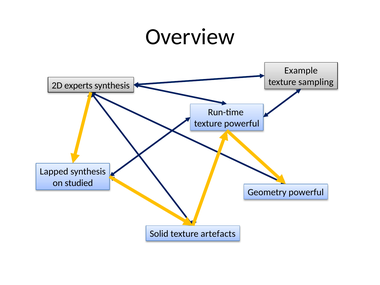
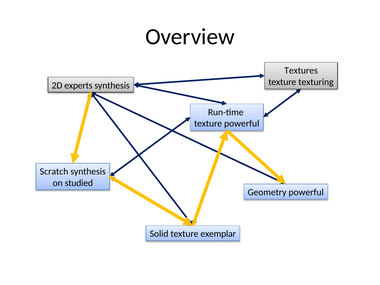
Example: Example -> Textures
sampling: sampling -> texturing
Lapped: Lapped -> Scratch
artefacts: artefacts -> exemplar
